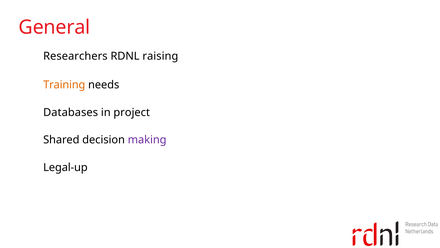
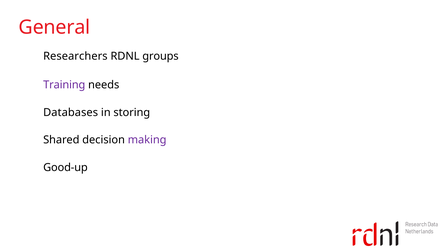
raising: raising -> groups
Training colour: orange -> purple
project: project -> storing
Legal-up: Legal-up -> Good-up
